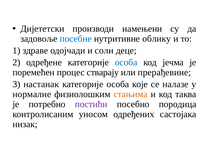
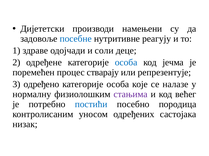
облику: облику -> реагују
прерађевине: прерађевине -> репрезентује
настанак: настанак -> одређено
нормалне: нормалне -> нормалну
стањима colour: orange -> purple
таква: таква -> већег
постићи colour: purple -> blue
